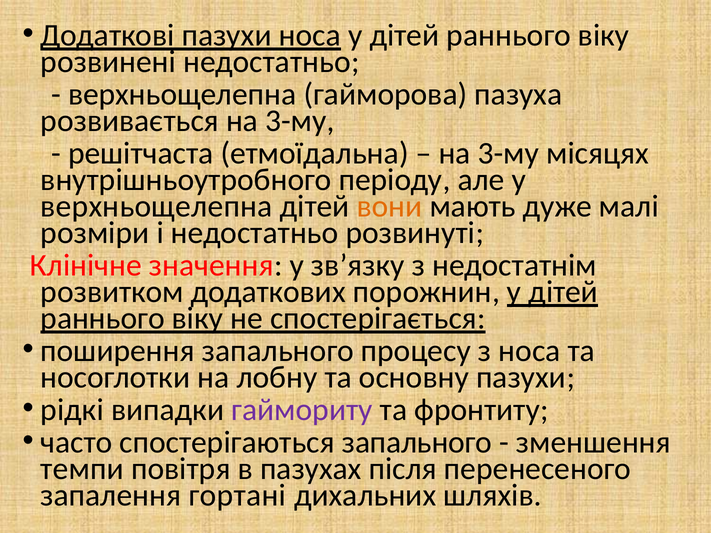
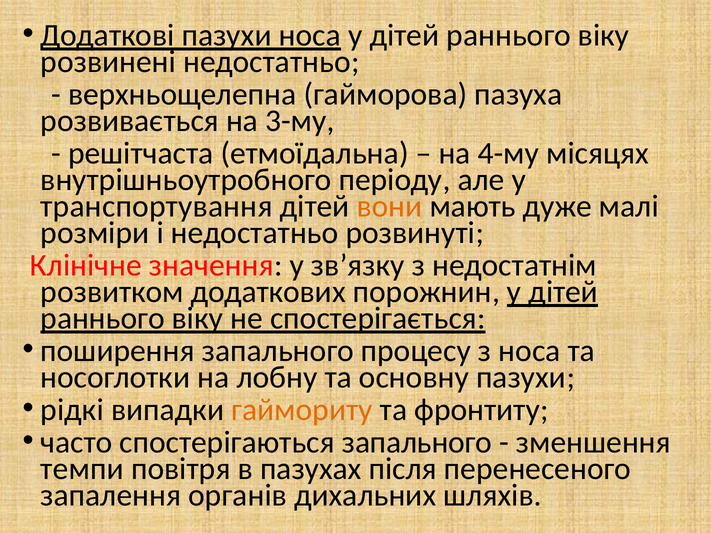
3-му at (508, 153): 3-му -> 4-му
верхньощелепна at (156, 206): верхньощелепна -> транспортування
гаймориту colour: purple -> orange
гортані: гортані -> органів
